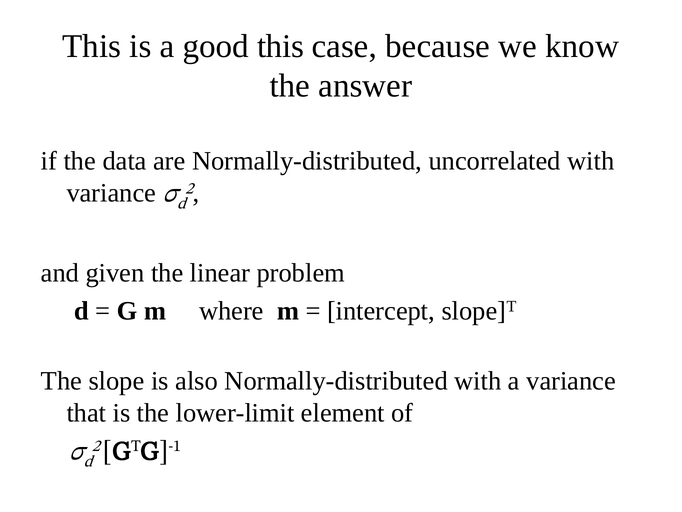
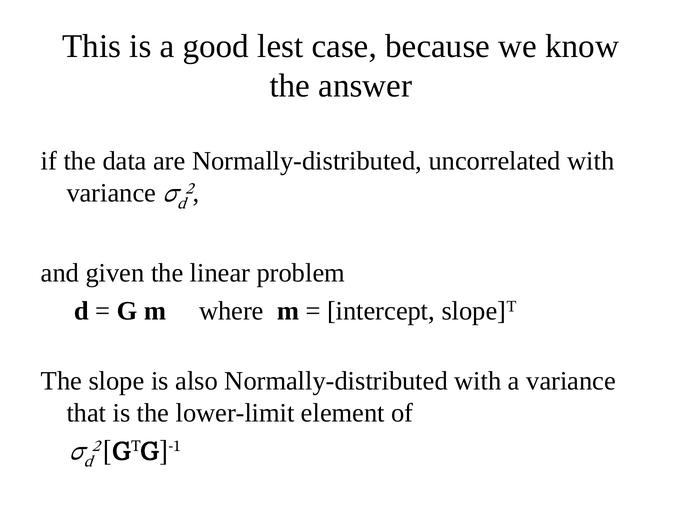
good this: this -> lest
